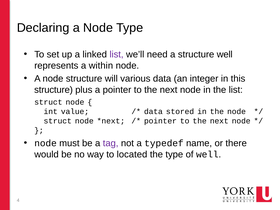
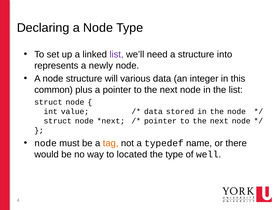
structure well: well -> into
within: within -> newly
structure at (54, 90): structure -> common
tag colour: purple -> orange
